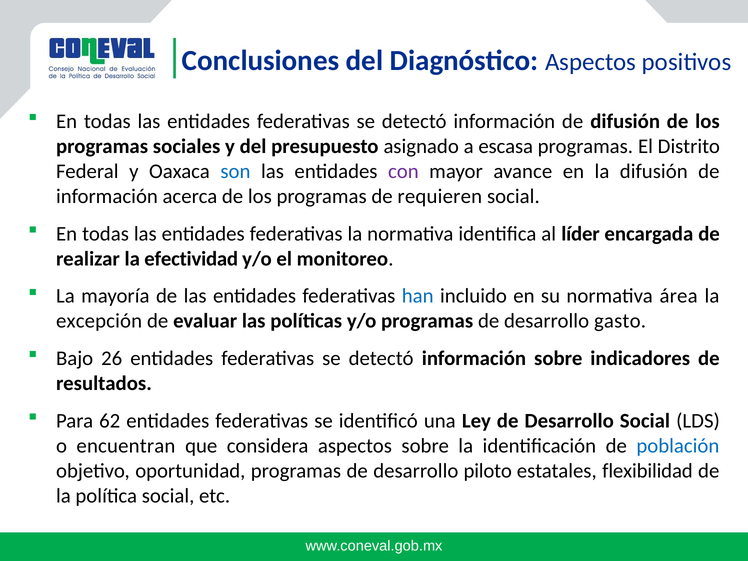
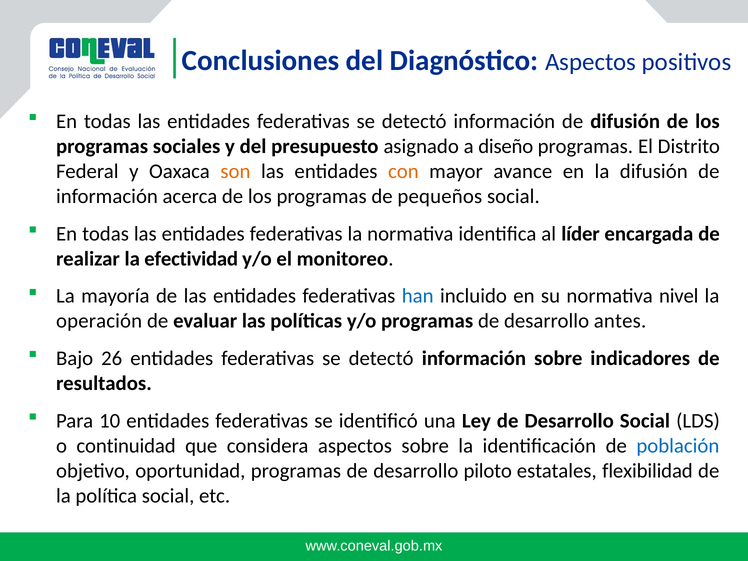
escasa: escasa -> diseño
son colour: blue -> orange
con colour: purple -> orange
requieren: requieren -> pequeños
área: área -> nivel
excepción: excepción -> operación
gasto: gasto -> antes
62: 62 -> 10
encuentran: encuentran -> continuidad
